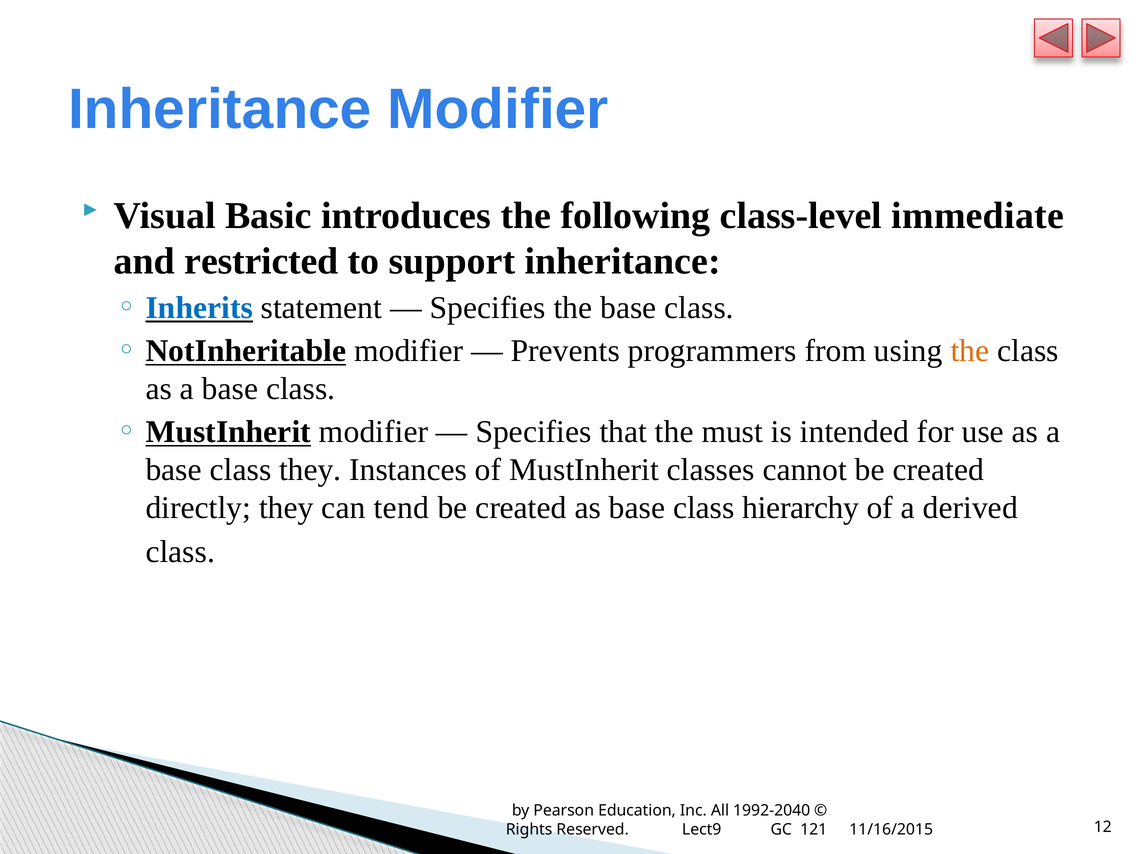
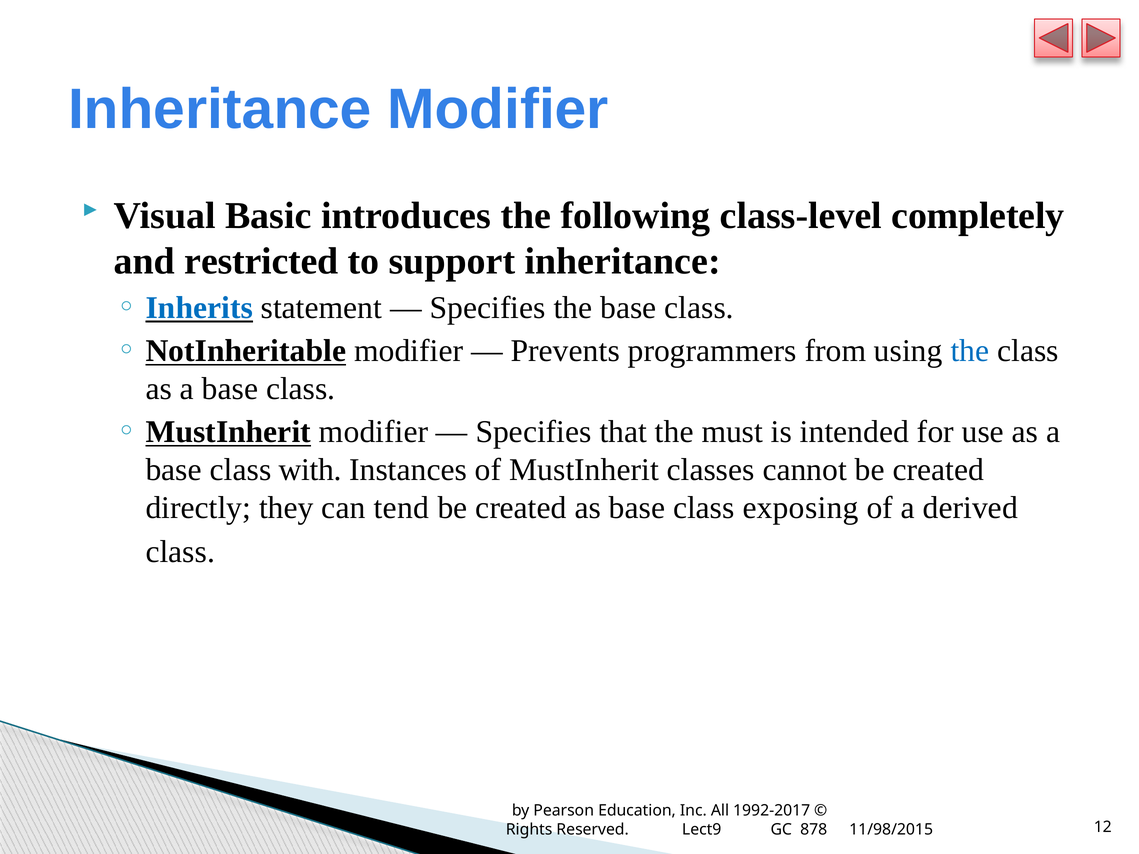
immediate: immediate -> completely
the at (970, 351) colour: orange -> blue
class they: they -> with
hierarchy: hierarchy -> exposing
1992-2040: 1992-2040 -> 1992-2017
121: 121 -> 878
11/16/2015: 11/16/2015 -> 11/98/2015
